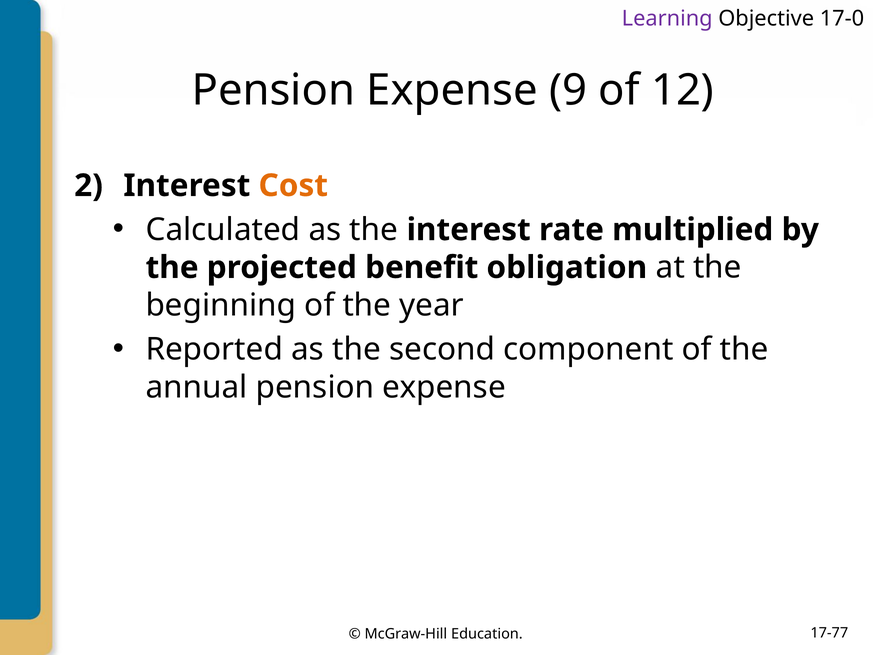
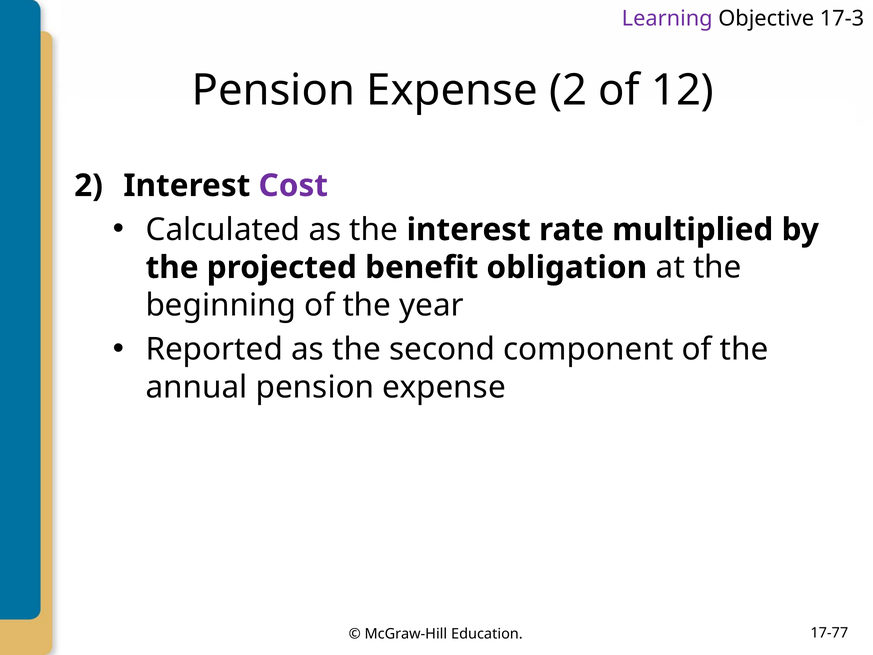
17-0: 17-0 -> 17-3
Expense 9: 9 -> 2
Cost colour: orange -> purple
